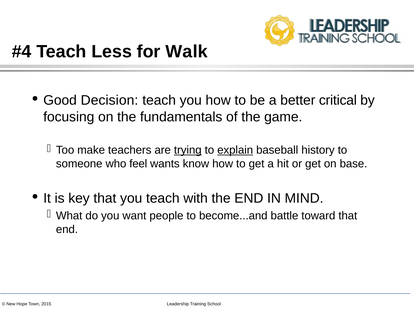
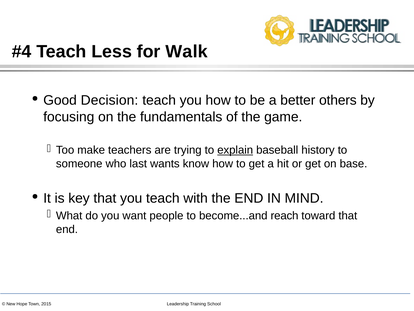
critical: critical -> others
trying underline: present -> none
feel: feel -> last
battle: battle -> reach
